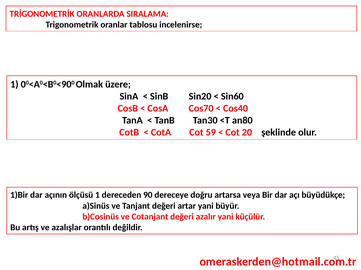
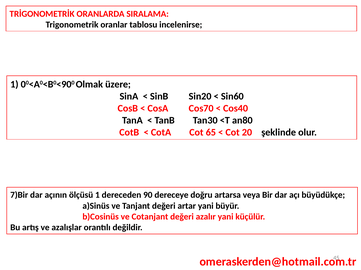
59: 59 -> 65
1)Bir: 1)Bir -> 7)Bir
